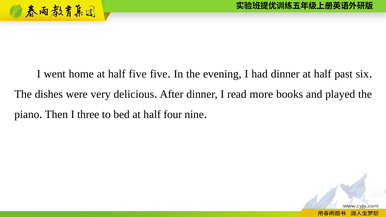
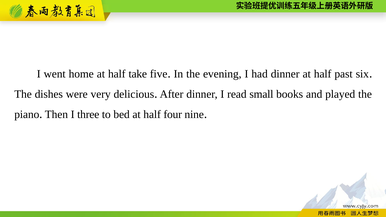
half five: five -> take
more: more -> small
